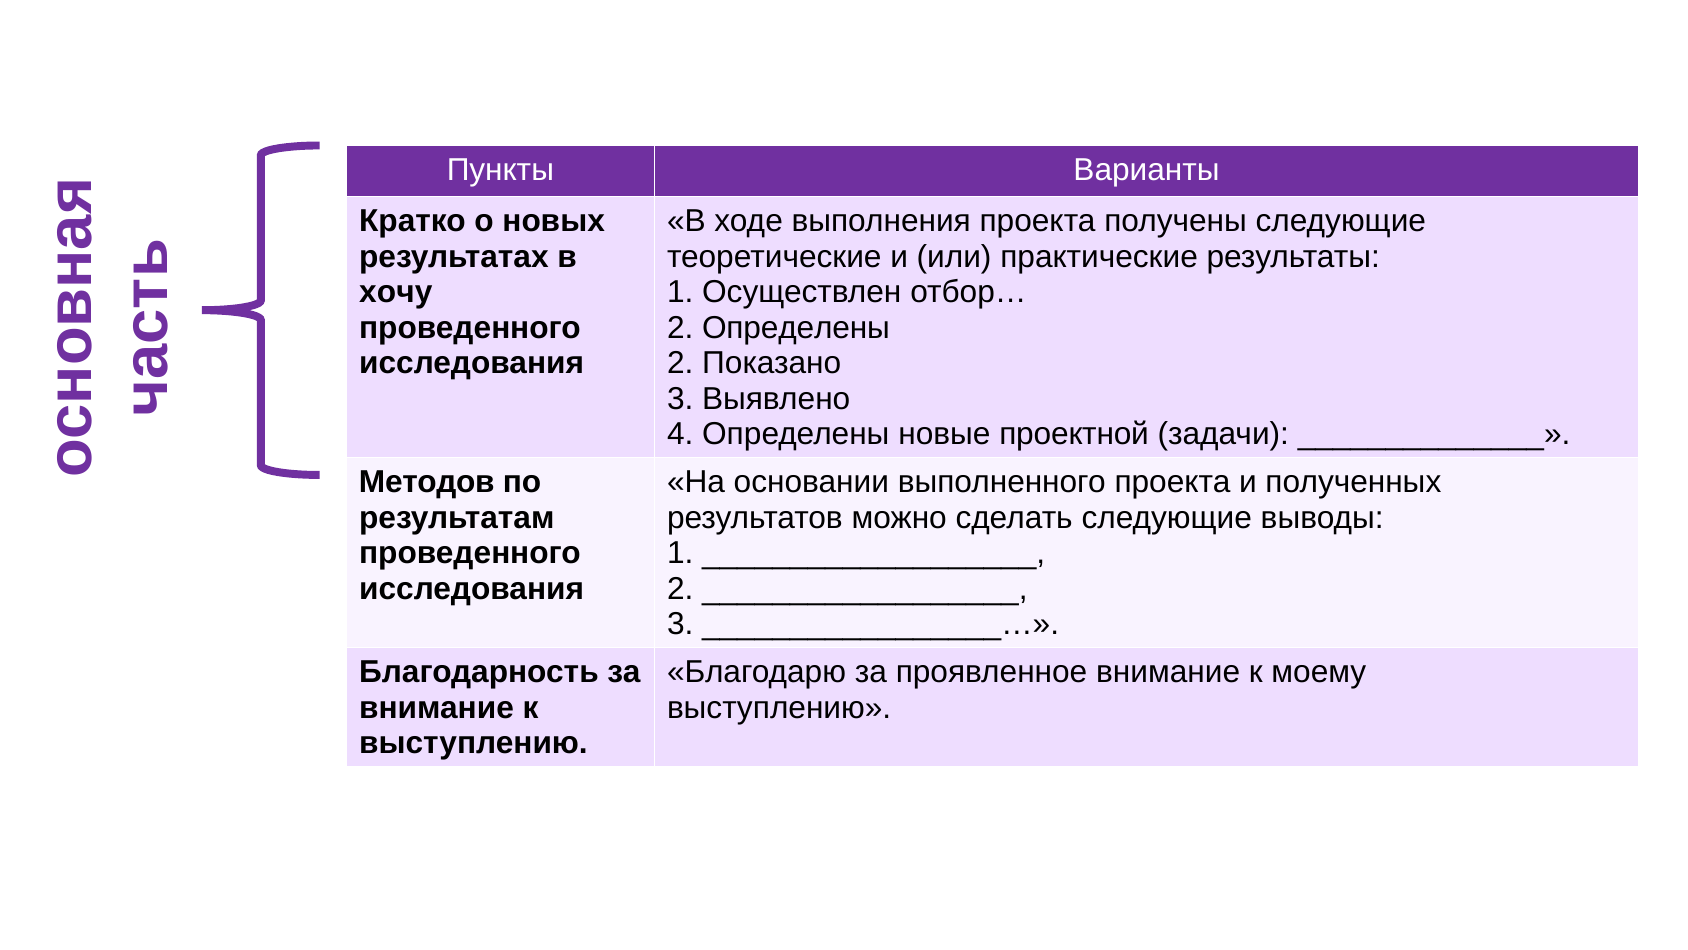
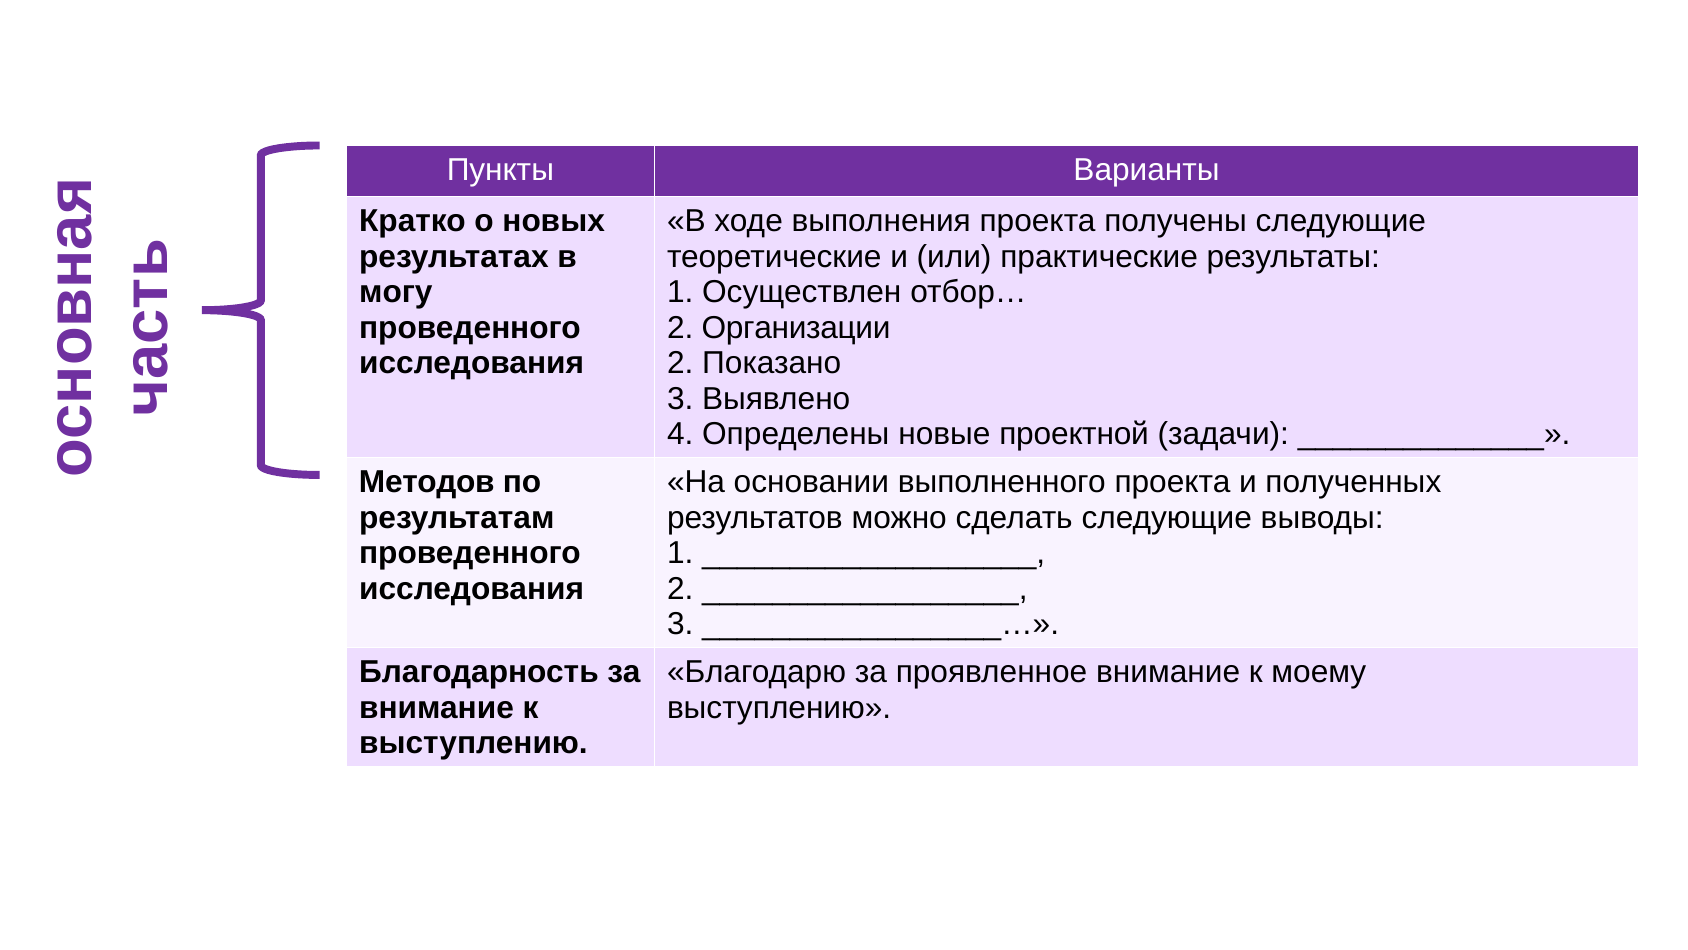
хочу: хочу -> могу
2 Определены: Определены -> Организации
